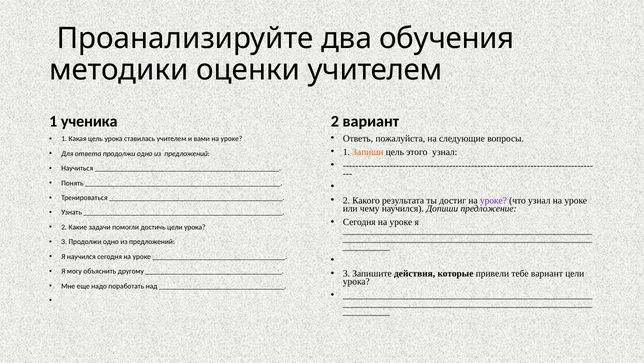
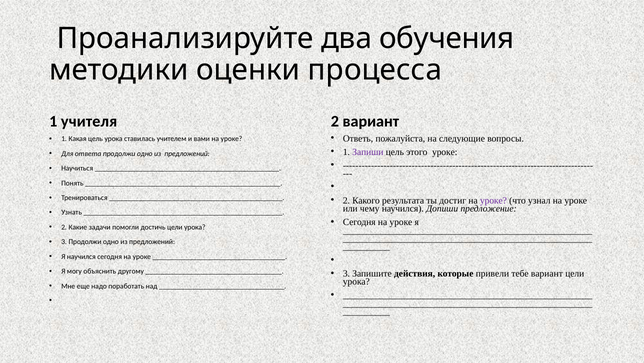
оценки учителем: учителем -> процесса
ученика: ученика -> учителя
Запиши colour: orange -> purple
этого узнал: узнал -> уроке
